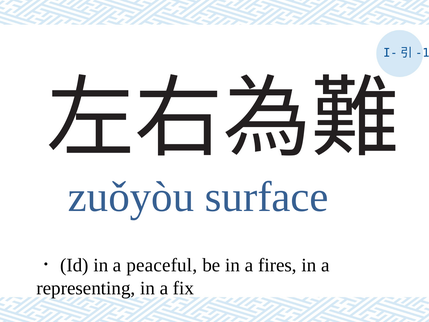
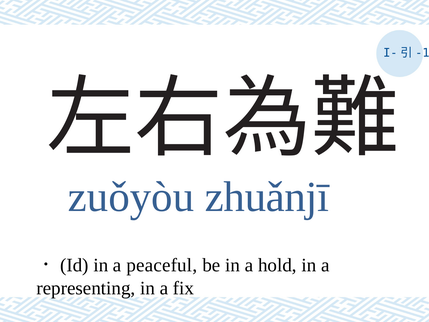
surface: surface -> zhuǎnjī
fires: fires -> hold
